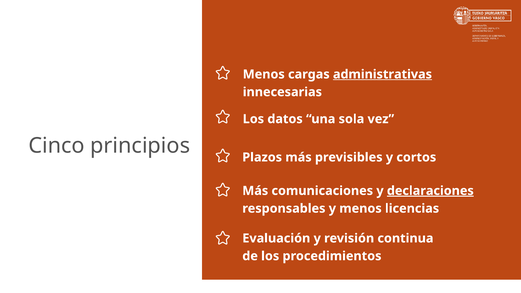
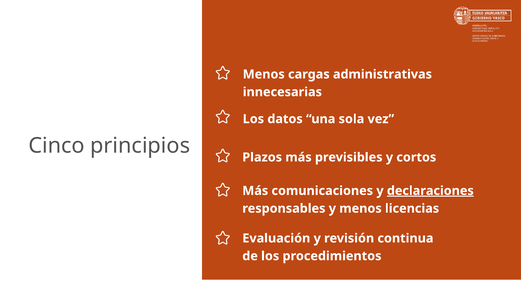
administrativas underline: present -> none
